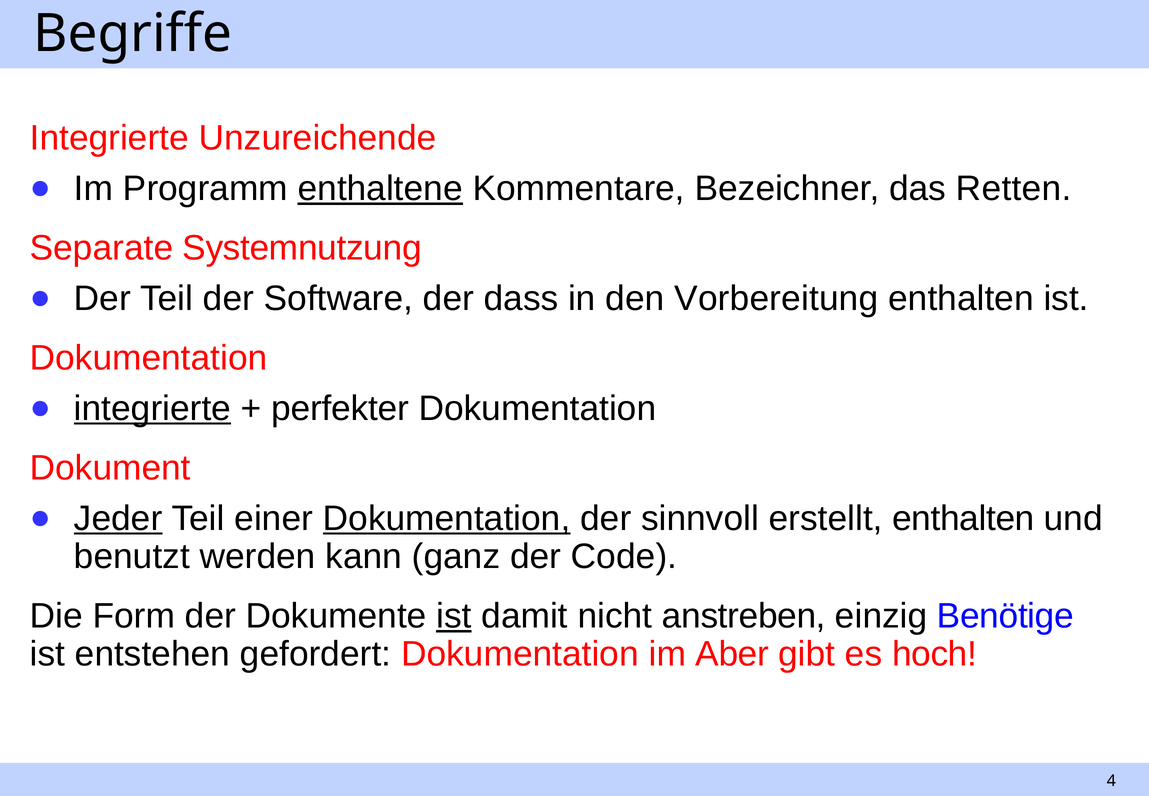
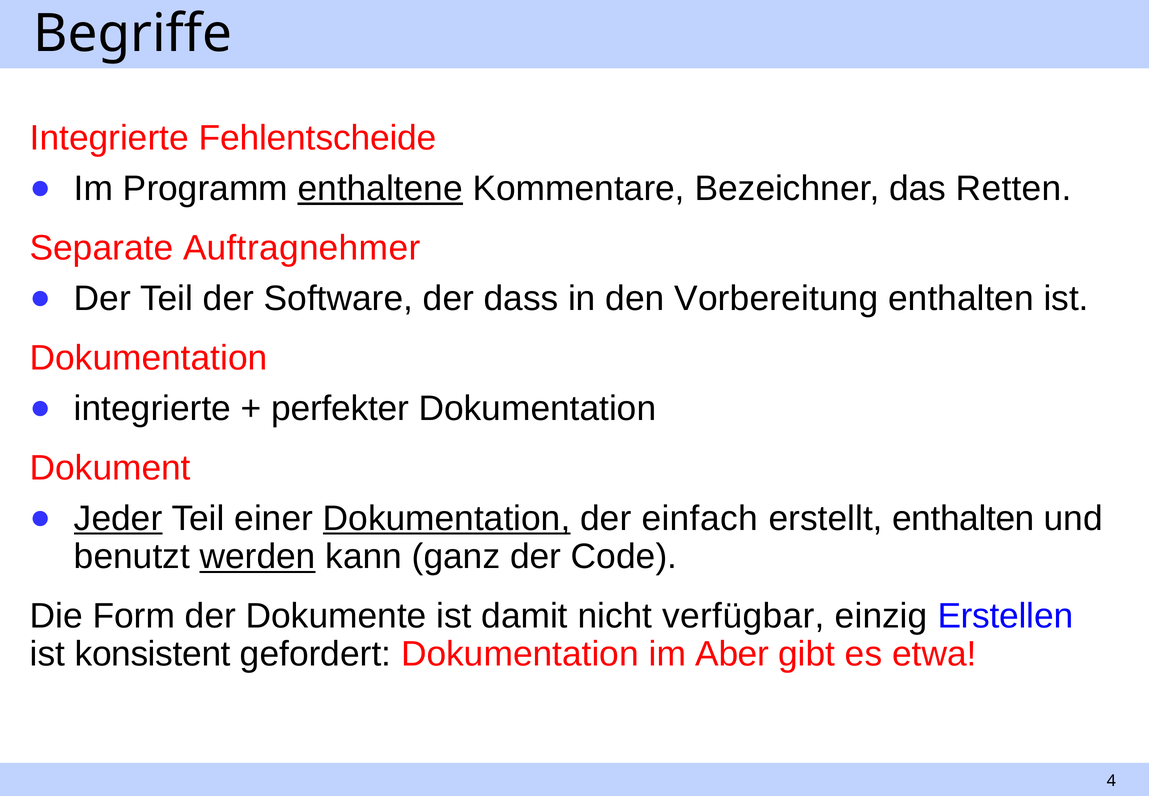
Unzureichende: Unzureichende -> Fehlentscheide
Systemnutzung: Systemnutzung -> Auftragnehmer
integrierte at (153, 408) underline: present -> none
sinnvoll: sinnvoll -> einfach
werden underline: none -> present
ist at (454, 616) underline: present -> none
anstreben: anstreben -> verfügbar
Benötige: Benötige -> Erstellen
entstehen: entstehen -> konsistent
hoch: hoch -> etwa
